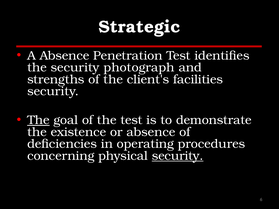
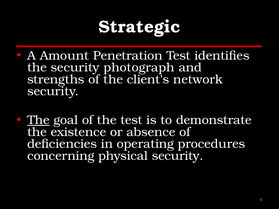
A Absence: Absence -> Amount
facilities: facilities -> network
security at (178, 156) underline: present -> none
